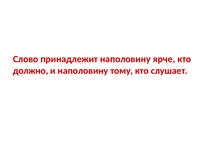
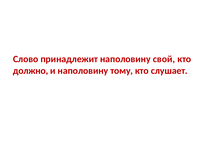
ярче: ярче -> свой
